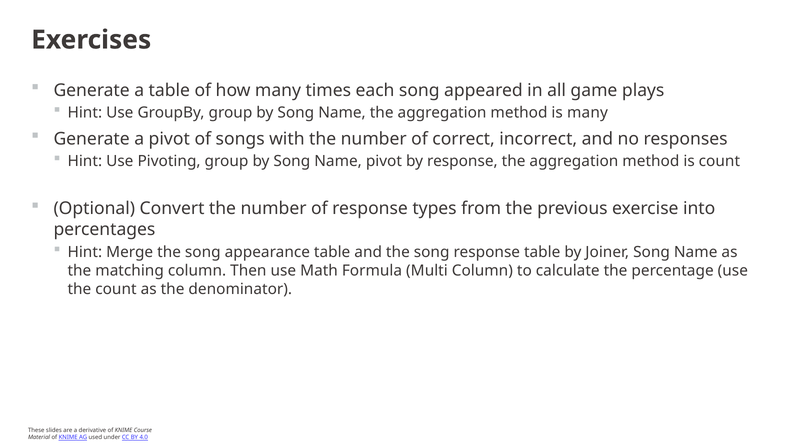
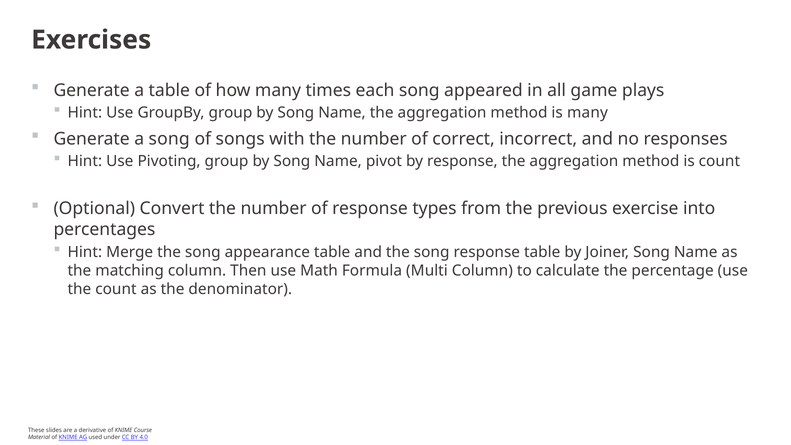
a pivot: pivot -> song
